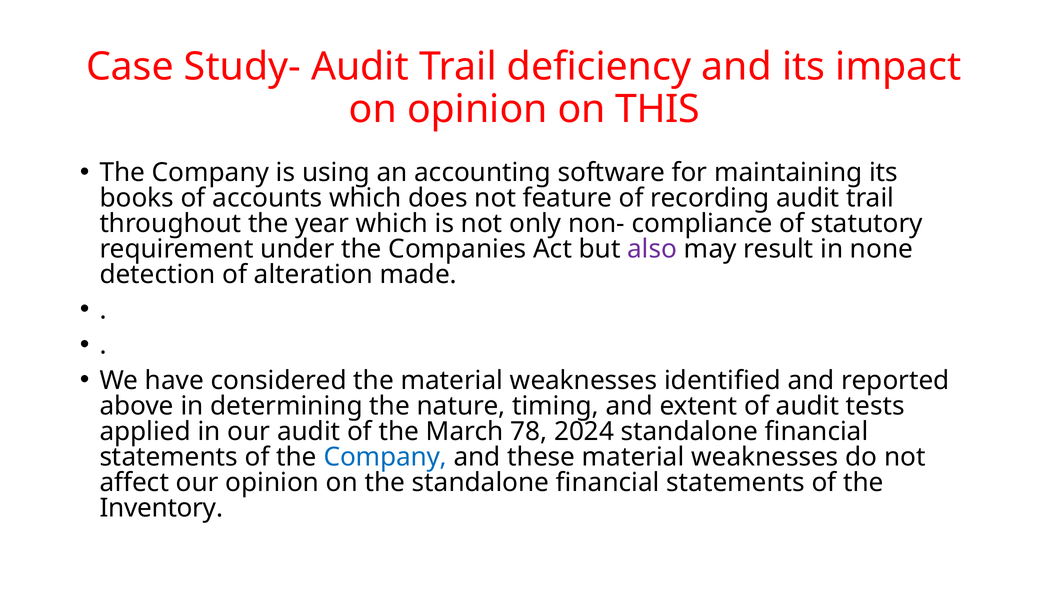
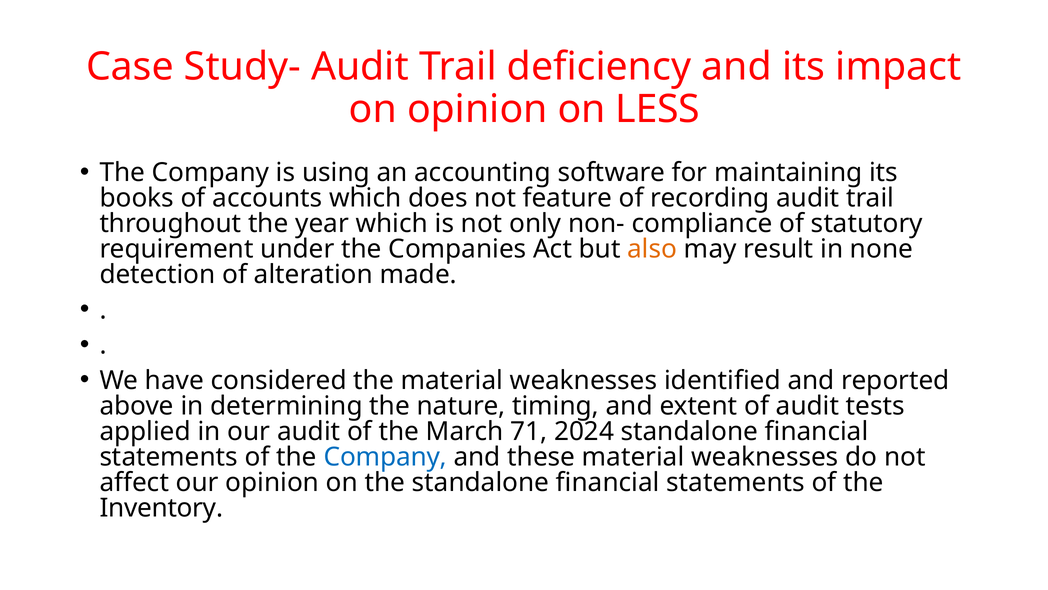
THIS: THIS -> LESS
also colour: purple -> orange
78: 78 -> 71
